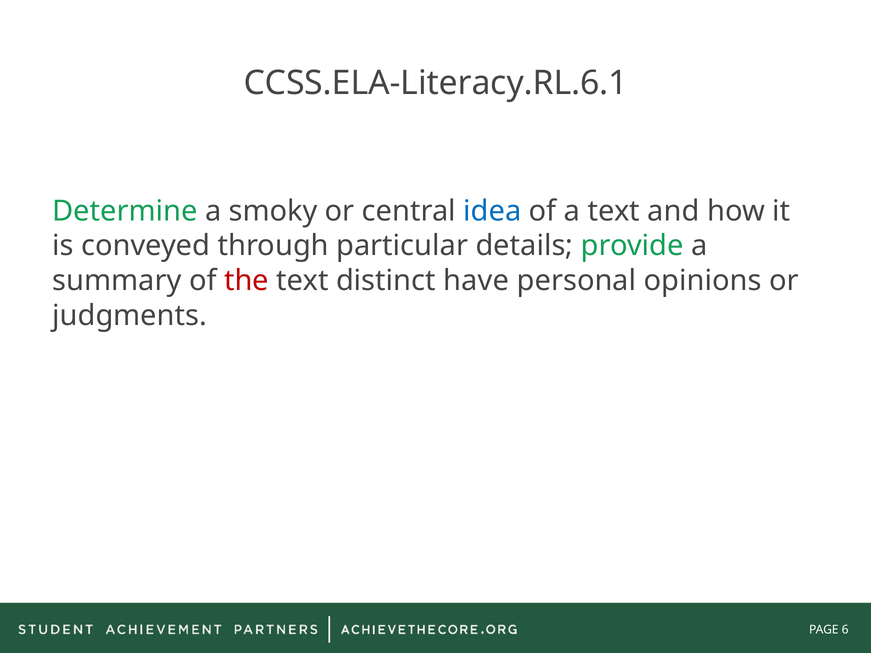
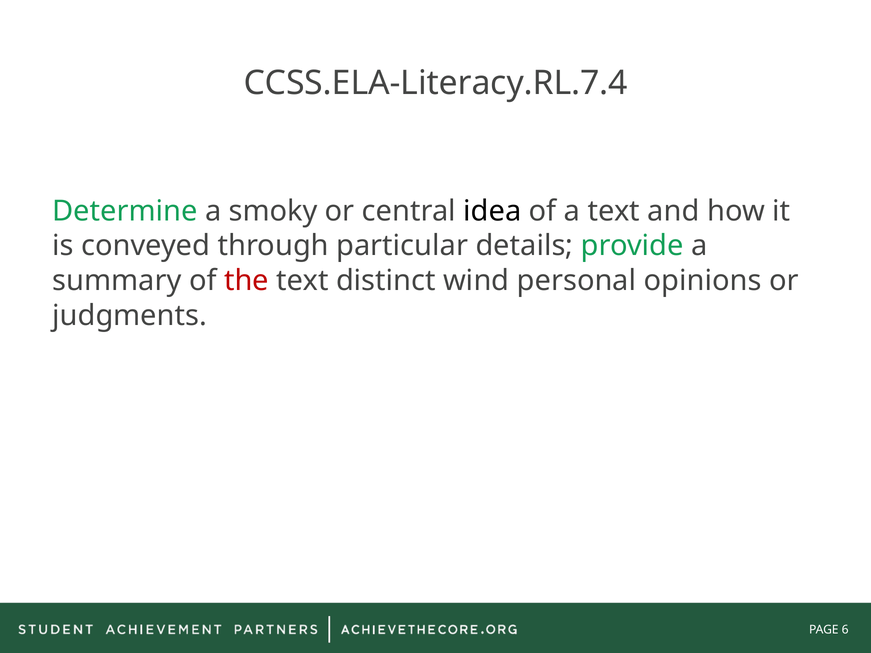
CCSS.ELA-Literacy.RL.6.1: CCSS.ELA-Literacy.RL.6.1 -> CCSS.ELA-Literacy.RL.7.4
idea colour: blue -> black
have: have -> wind
